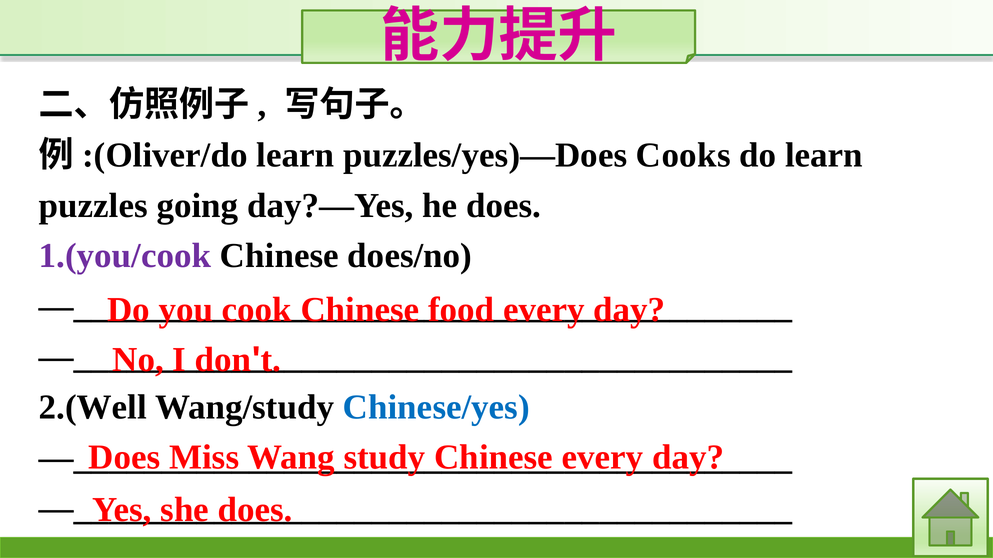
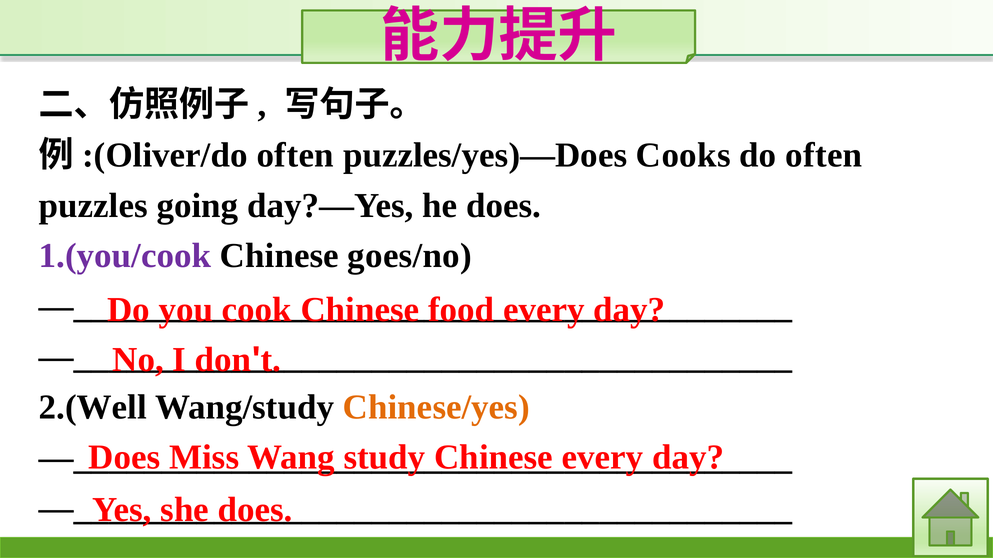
learn at (295, 155): learn -> often
do learn: learn -> often
does/no: does/no -> goes/no
Chinese/yes colour: blue -> orange
